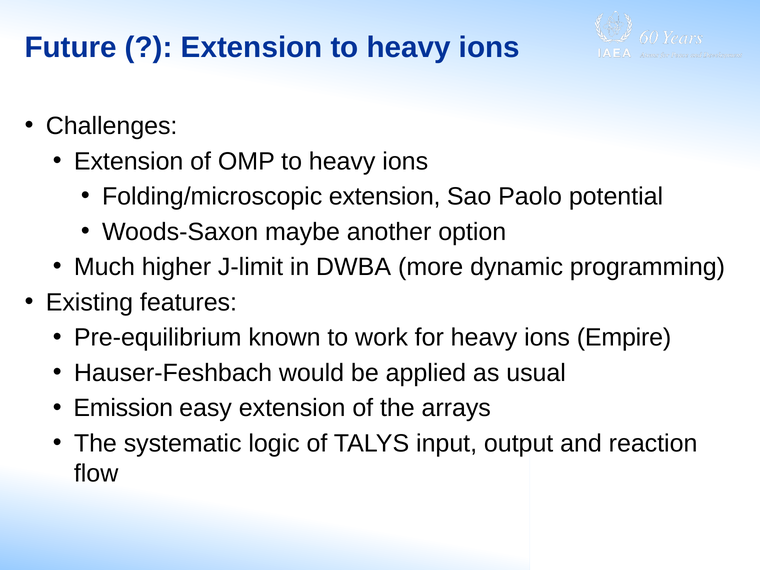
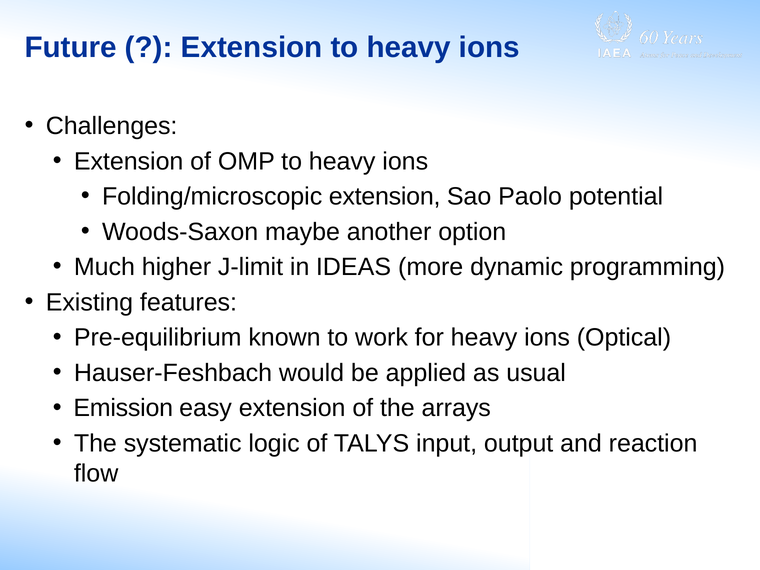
DWBA: DWBA -> IDEAS
Empire: Empire -> Optical
